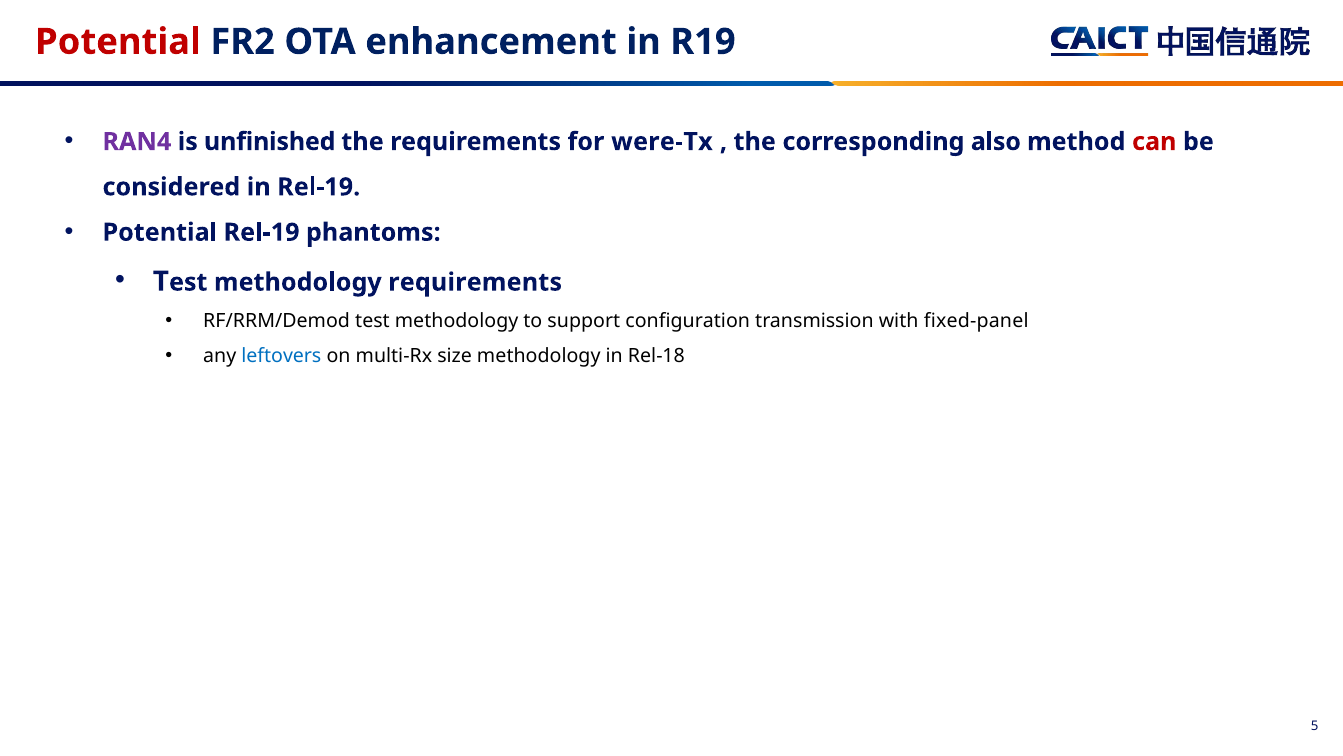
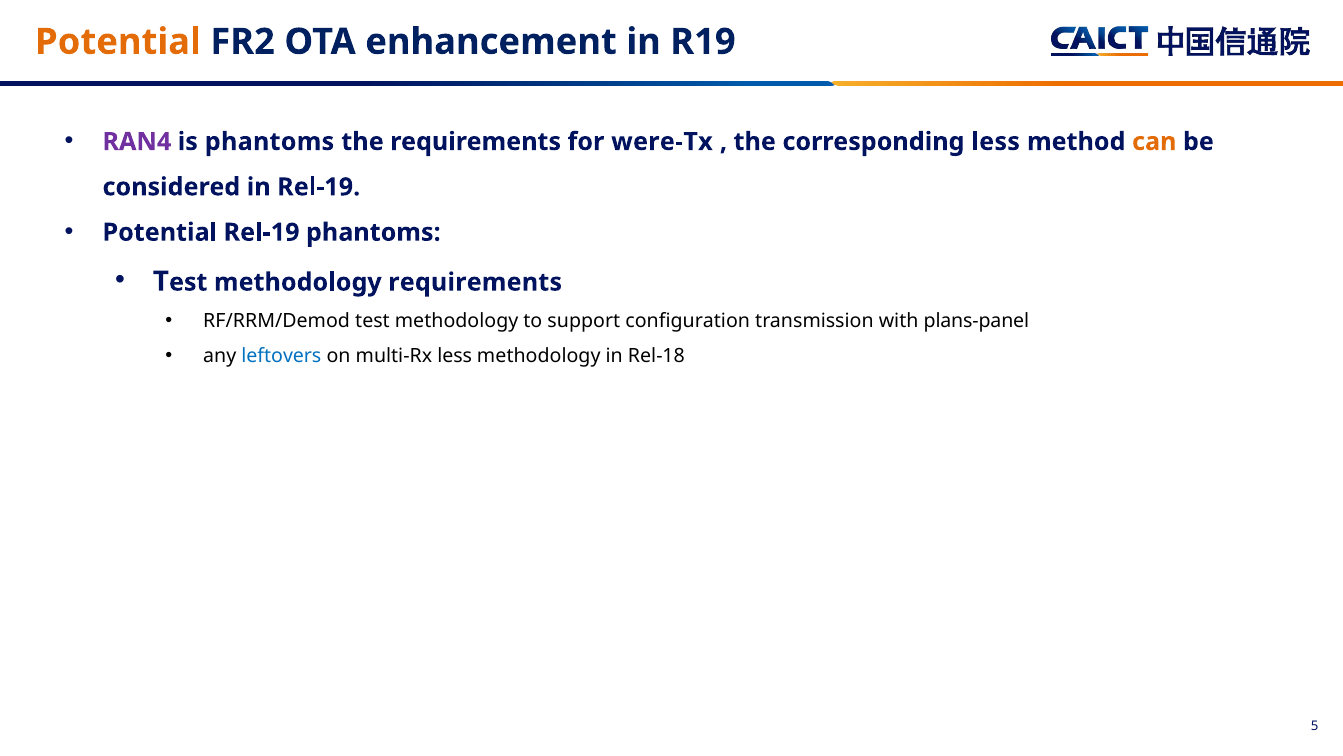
Potential at (118, 42) colour: red -> orange
is unfinished: unfinished -> phantoms
corresponding also: also -> less
can colour: red -> orange
fixed-panel: fixed-panel -> plans-panel
multi-Rx size: size -> less
